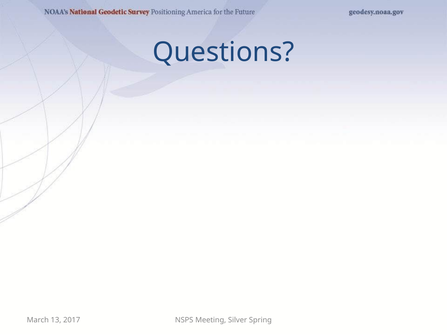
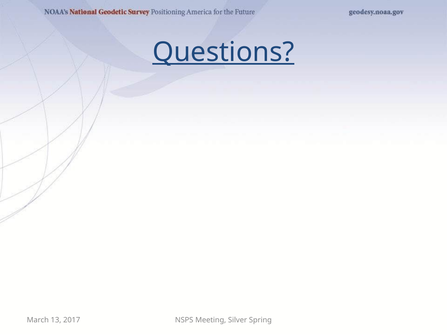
Questions underline: none -> present
